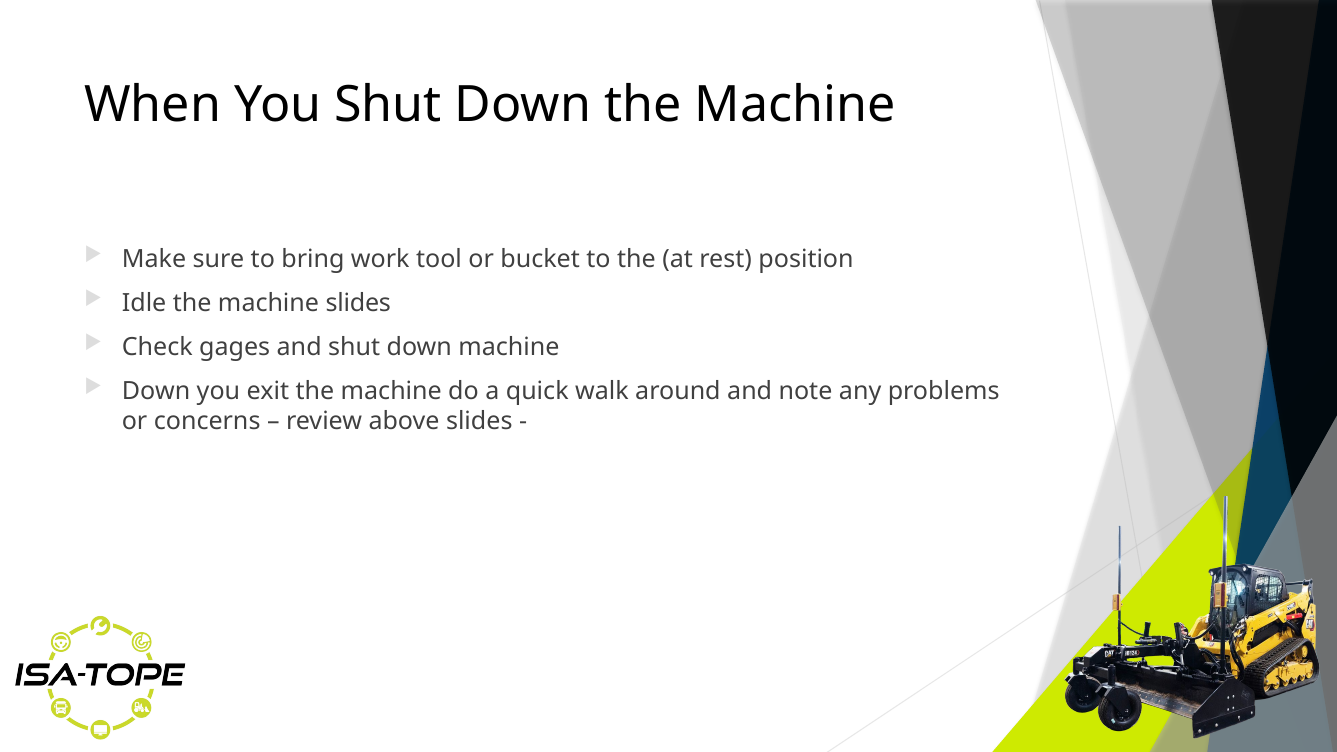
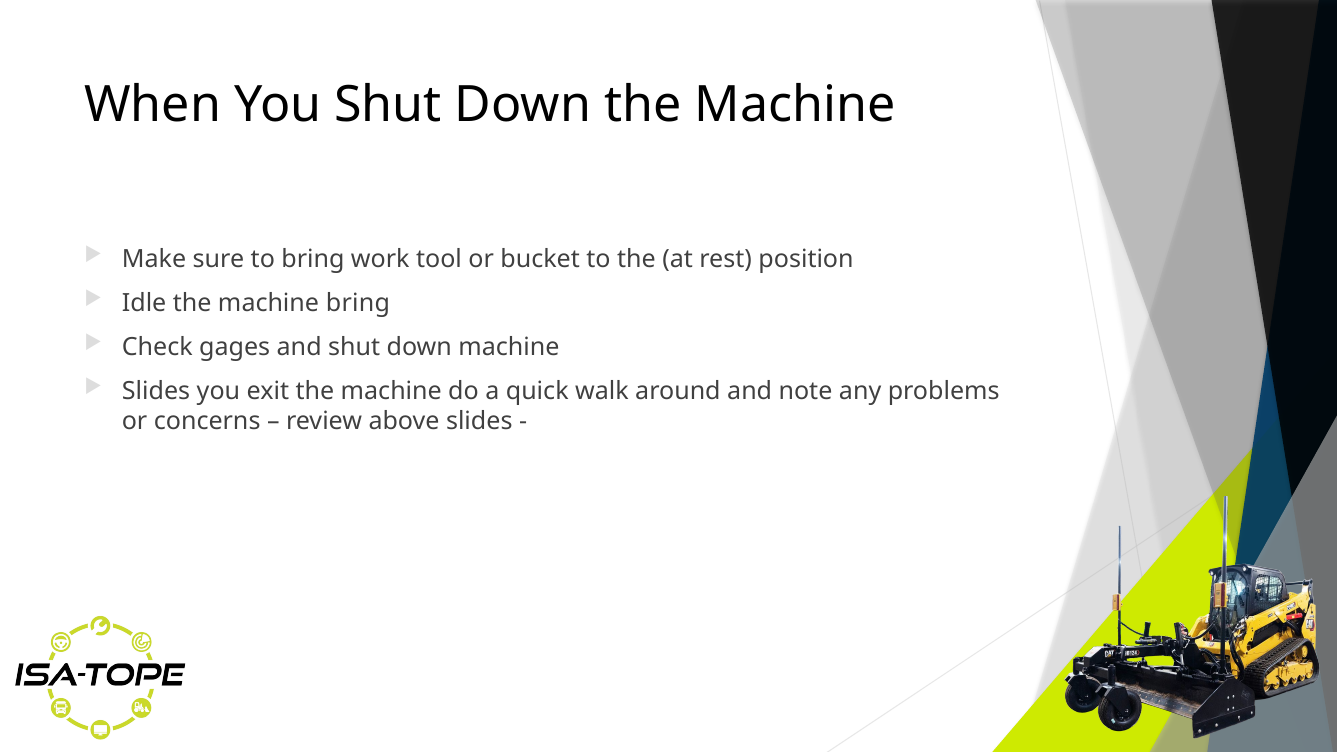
machine slides: slides -> bring
Down at (156, 391): Down -> Slides
